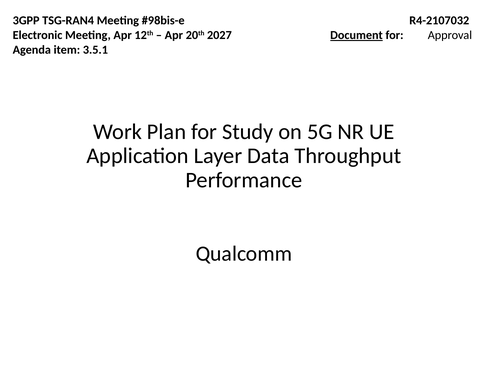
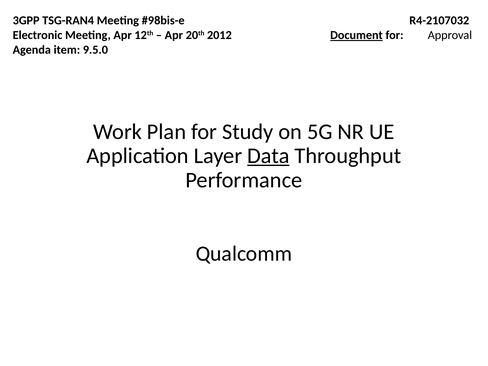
2027: 2027 -> 2012
3.5.1: 3.5.1 -> 9.5.0
Data underline: none -> present
